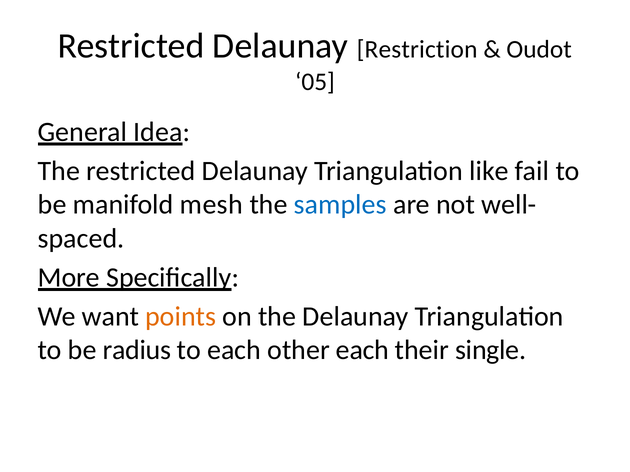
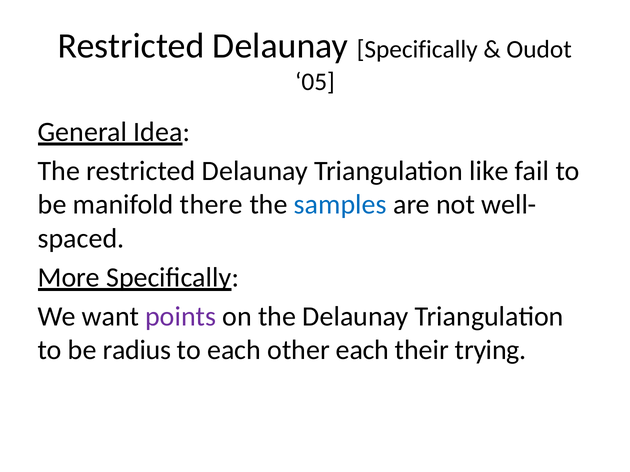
Delaunay Restriction: Restriction -> Specifically
mesh: mesh -> there
points colour: orange -> purple
single: single -> trying
